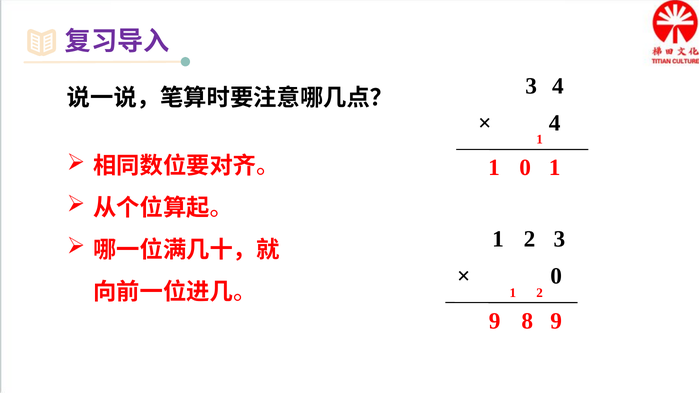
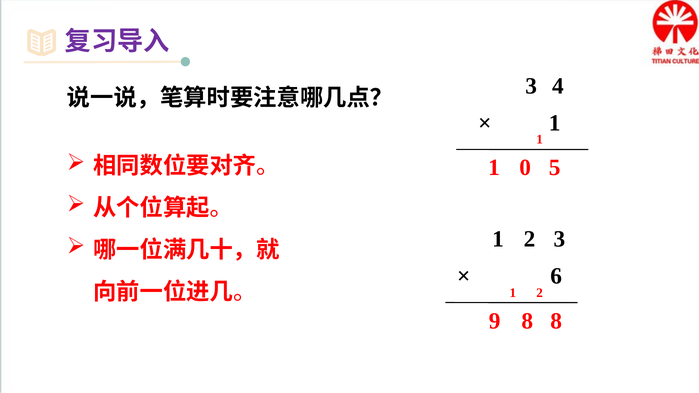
4 at (555, 123): 4 -> 1
0 1: 1 -> 5
0 at (556, 276): 0 -> 6
8 9: 9 -> 8
